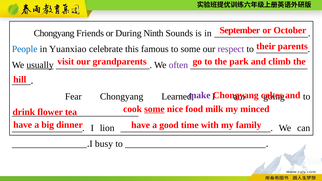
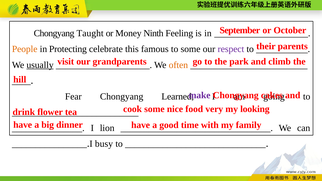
Friends: Friends -> Taught
During: During -> Money
Sounds: Sounds -> Feeling
People colour: blue -> orange
Yuanxiao: Yuanxiao -> Protecting
often colour: purple -> orange
some at (154, 109) underline: present -> none
milk: milk -> very
minced: minced -> looking
